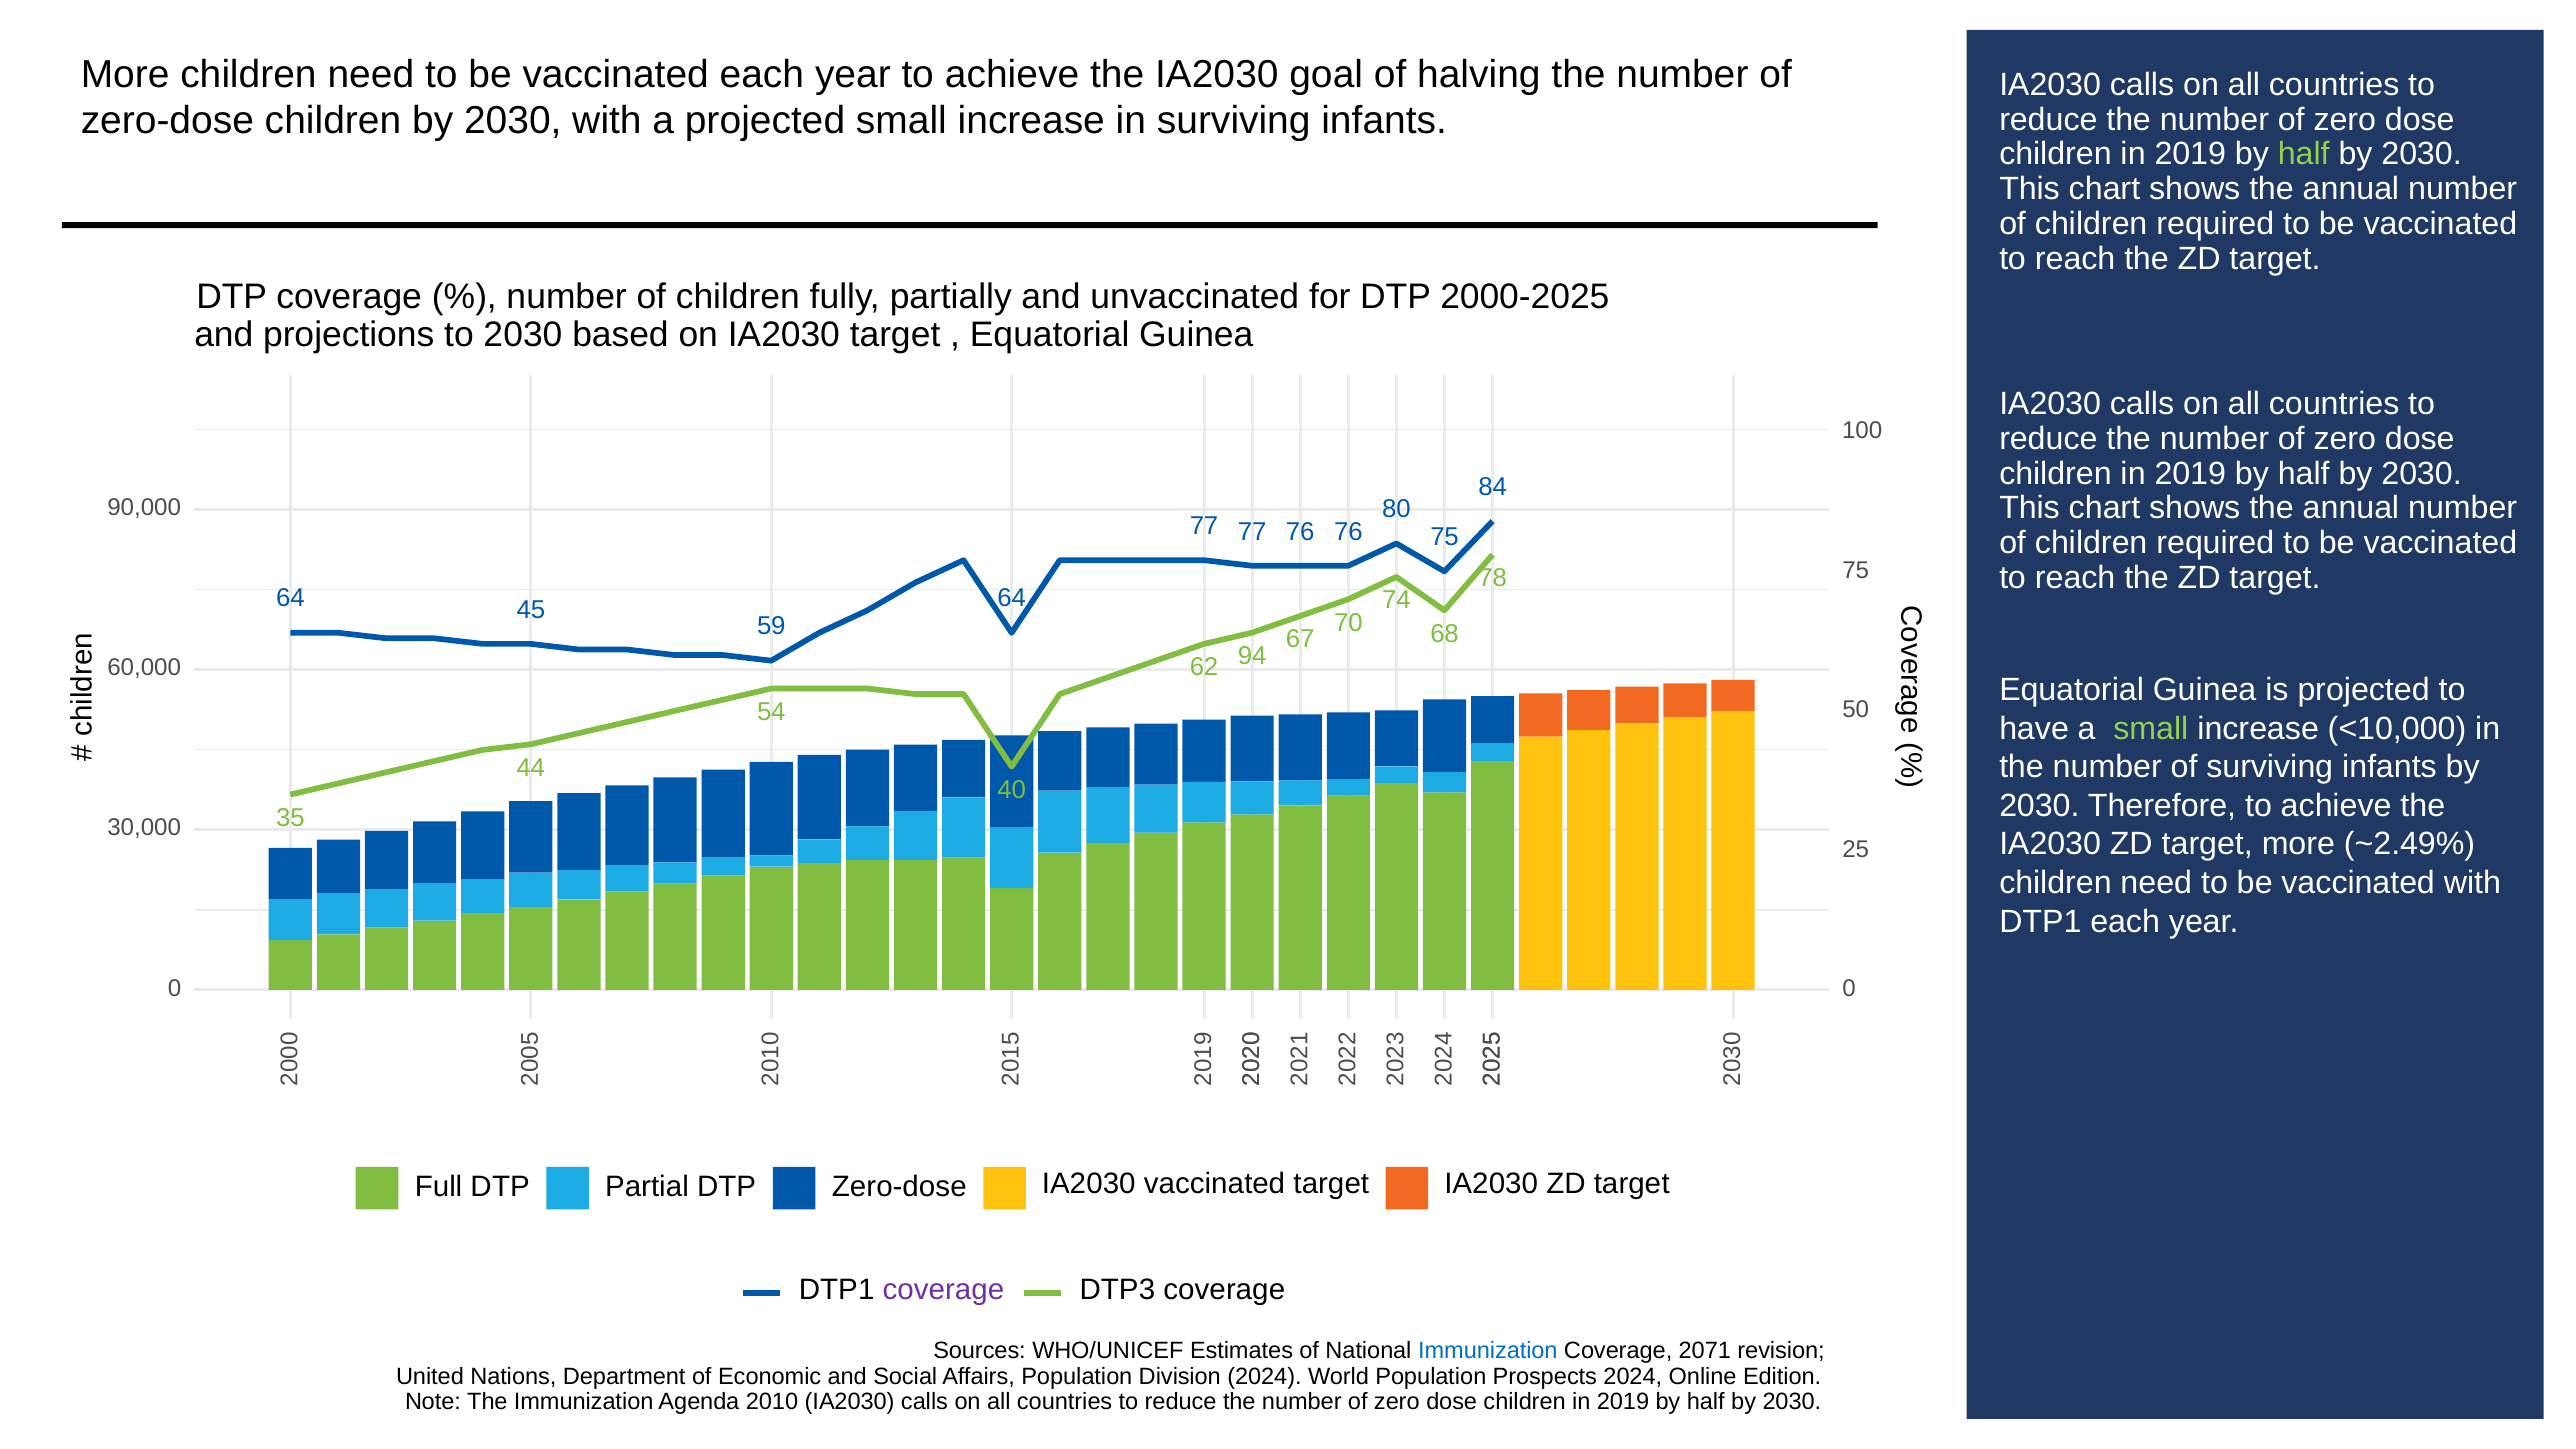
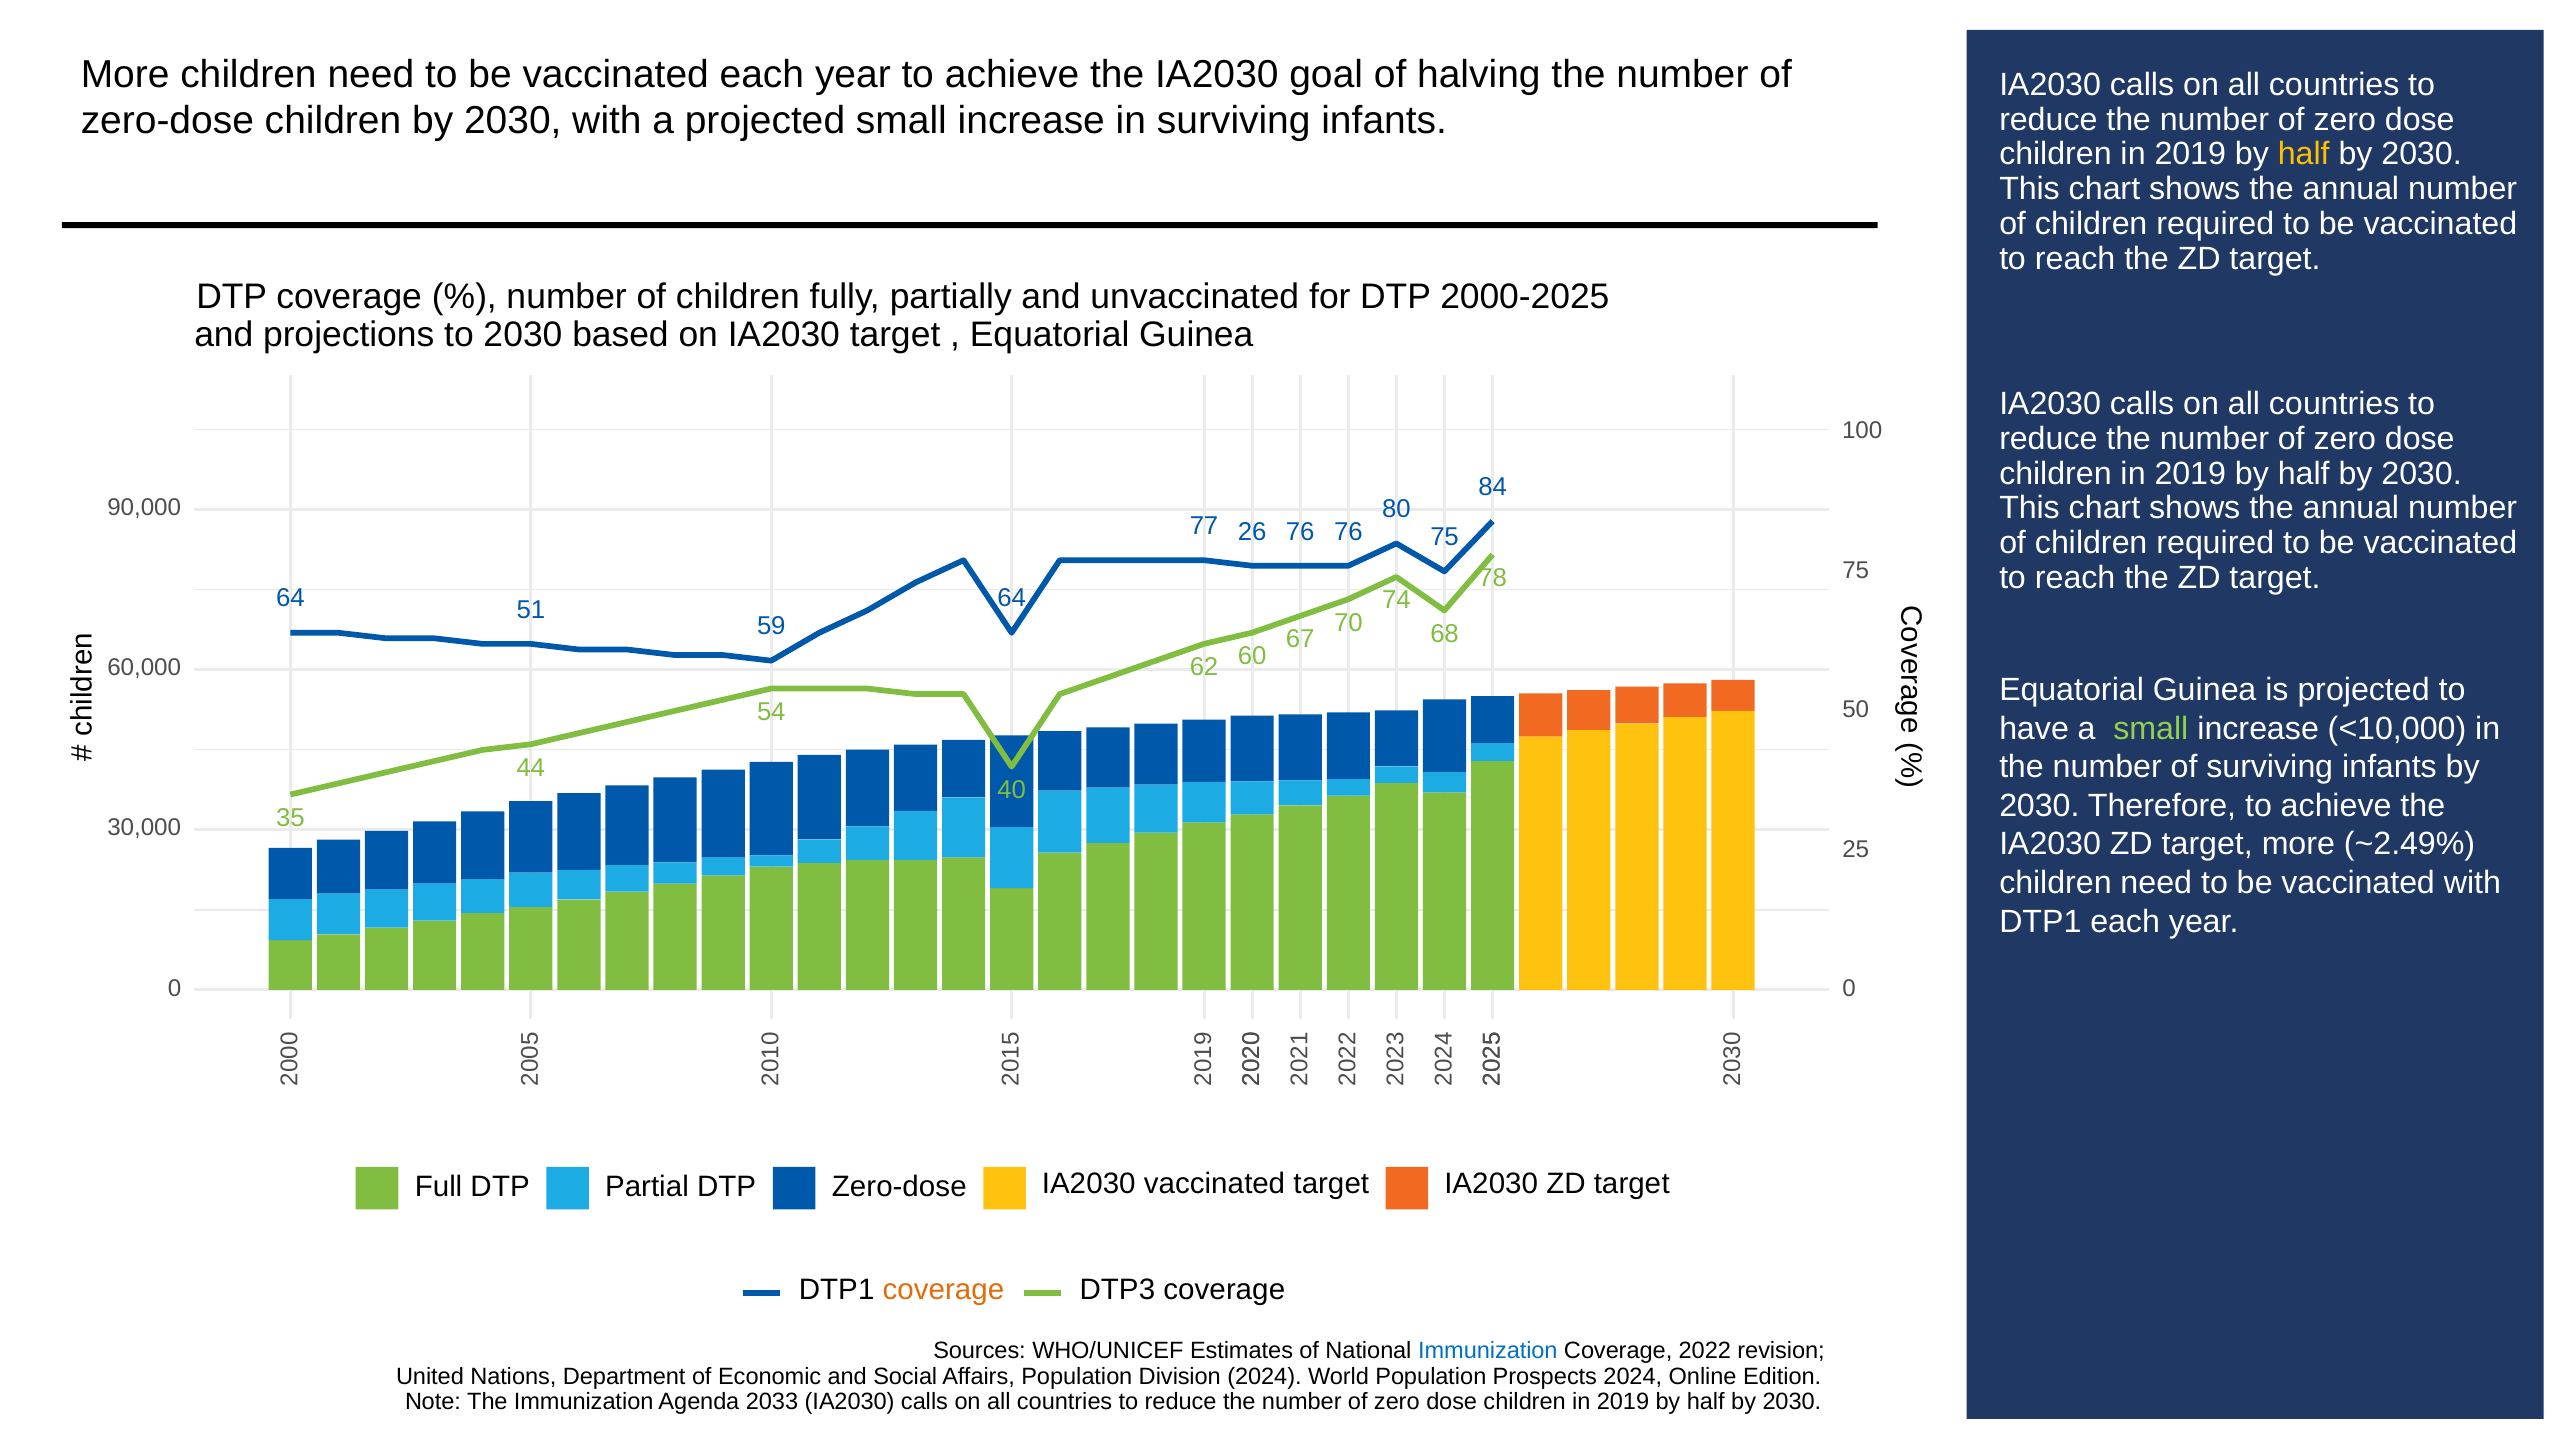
half at (2304, 154) colour: light green -> yellow
77 77: 77 -> 26
45: 45 -> 51
94: 94 -> 60
coverage at (943, 1289) colour: purple -> orange
2071: 2071 -> 2022
2010: 2010 -> 2033
